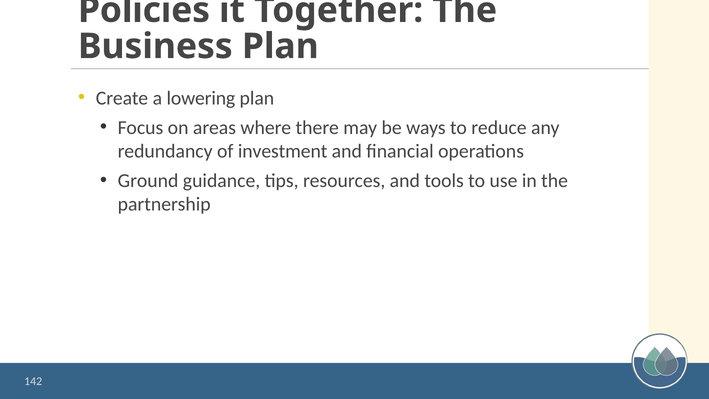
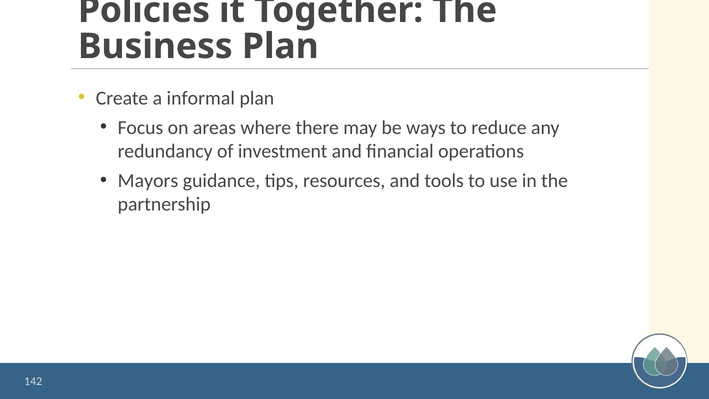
lowering: lowering -> informal
Ground: Ground -> Mayors
